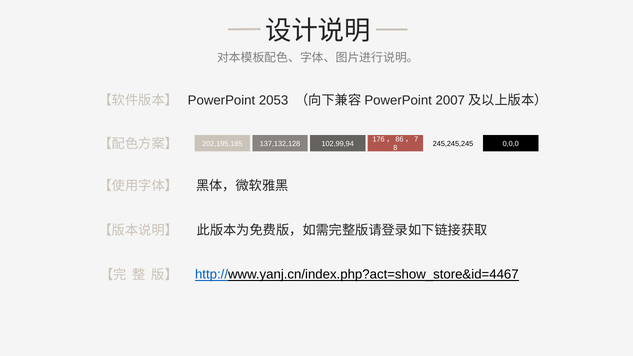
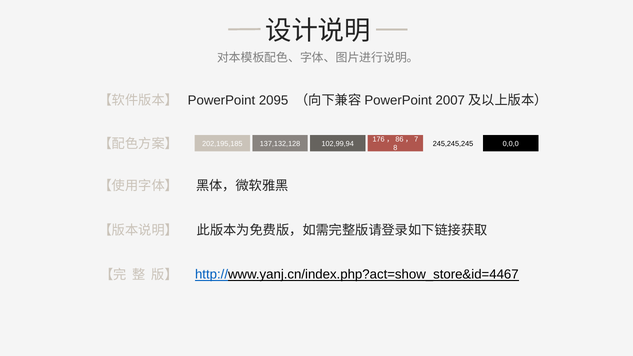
2053: 2053 -> 2095
